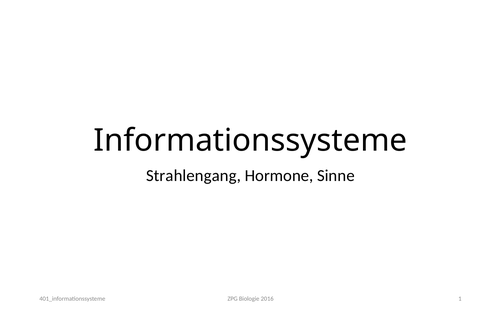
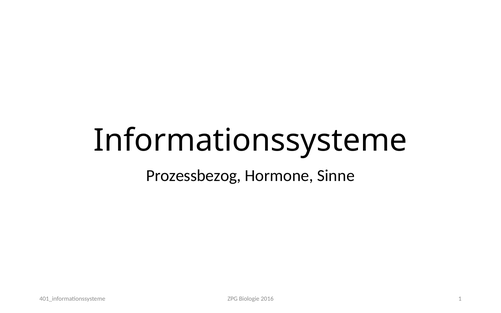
Strahlengang: Strahlengang -> Prozessbezog
